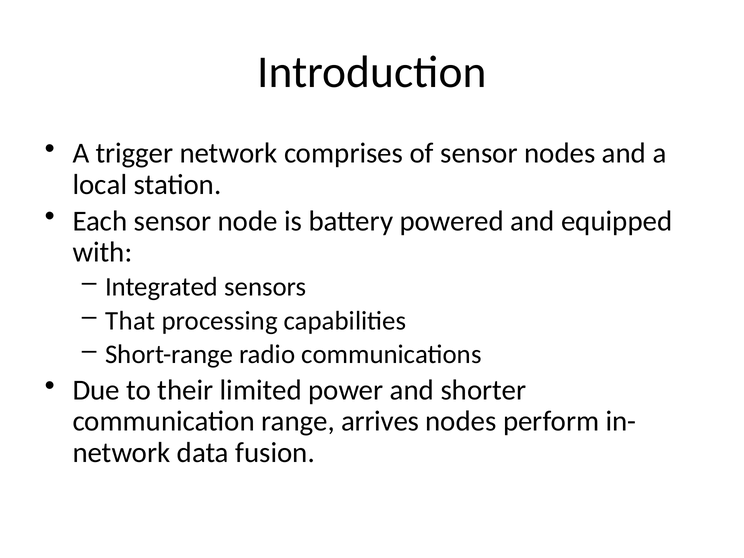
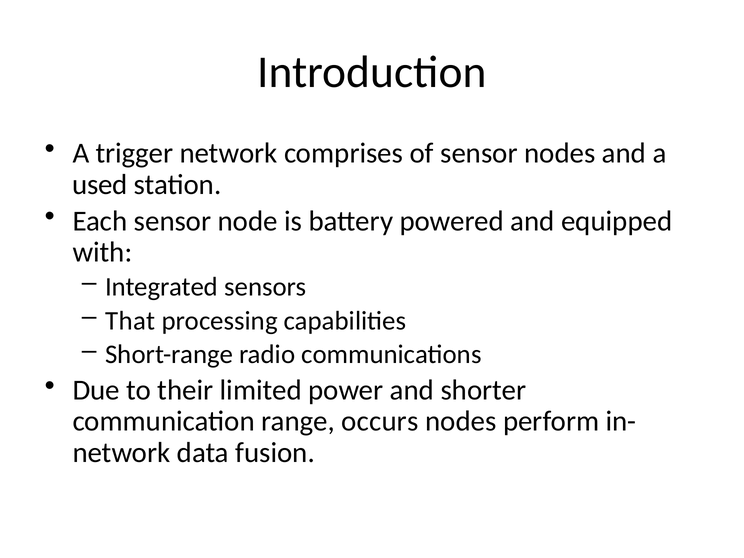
local: local -> used
arrives: arrives -> occurs
